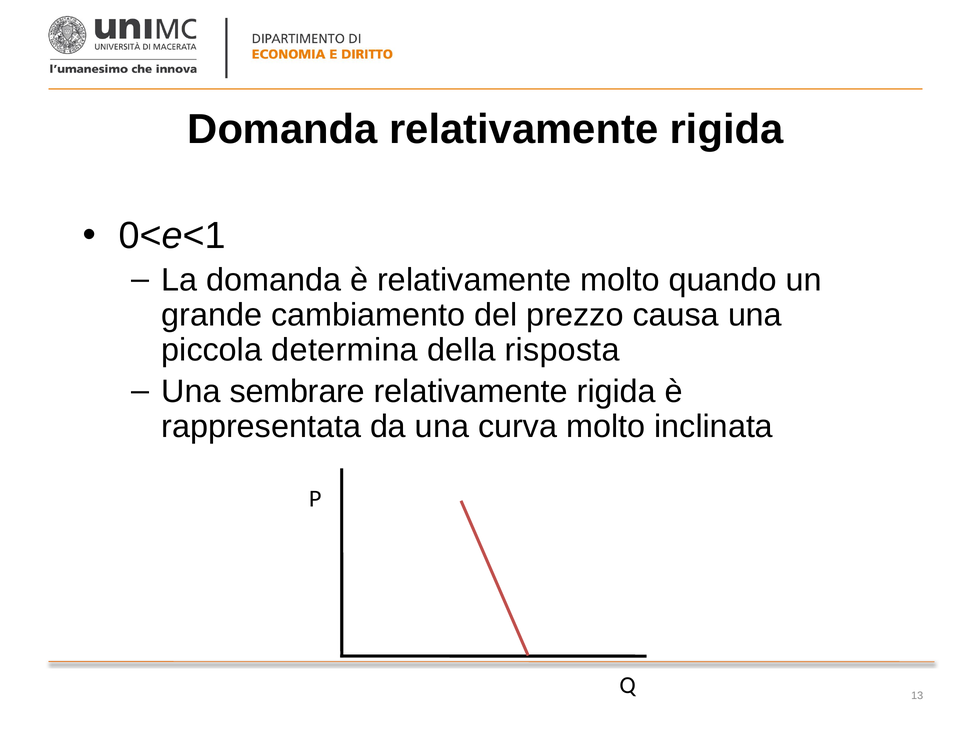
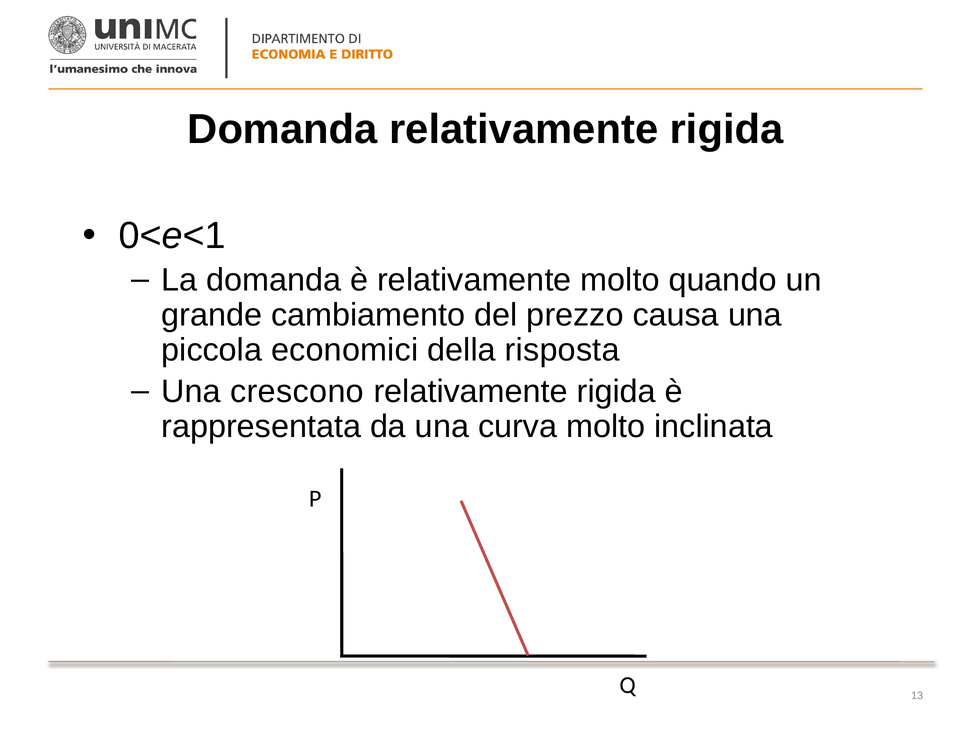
determina: determina -> economici
sembrare: sembrare -> crescono
